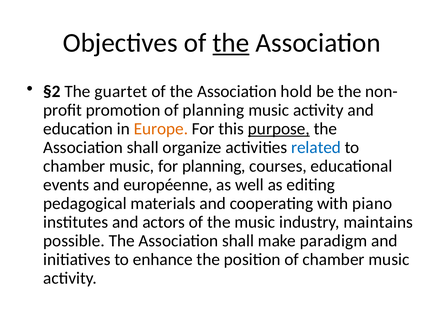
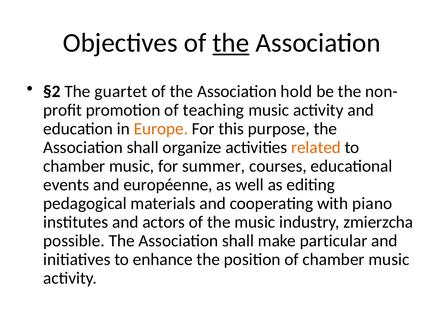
of planning: planning -> teaching
purpose underline: present -> none
related colour: blue -> orange
for planning: planning -> summer
maintains: maintains -> zmierzcha
paradigm: paradigm -> particular
